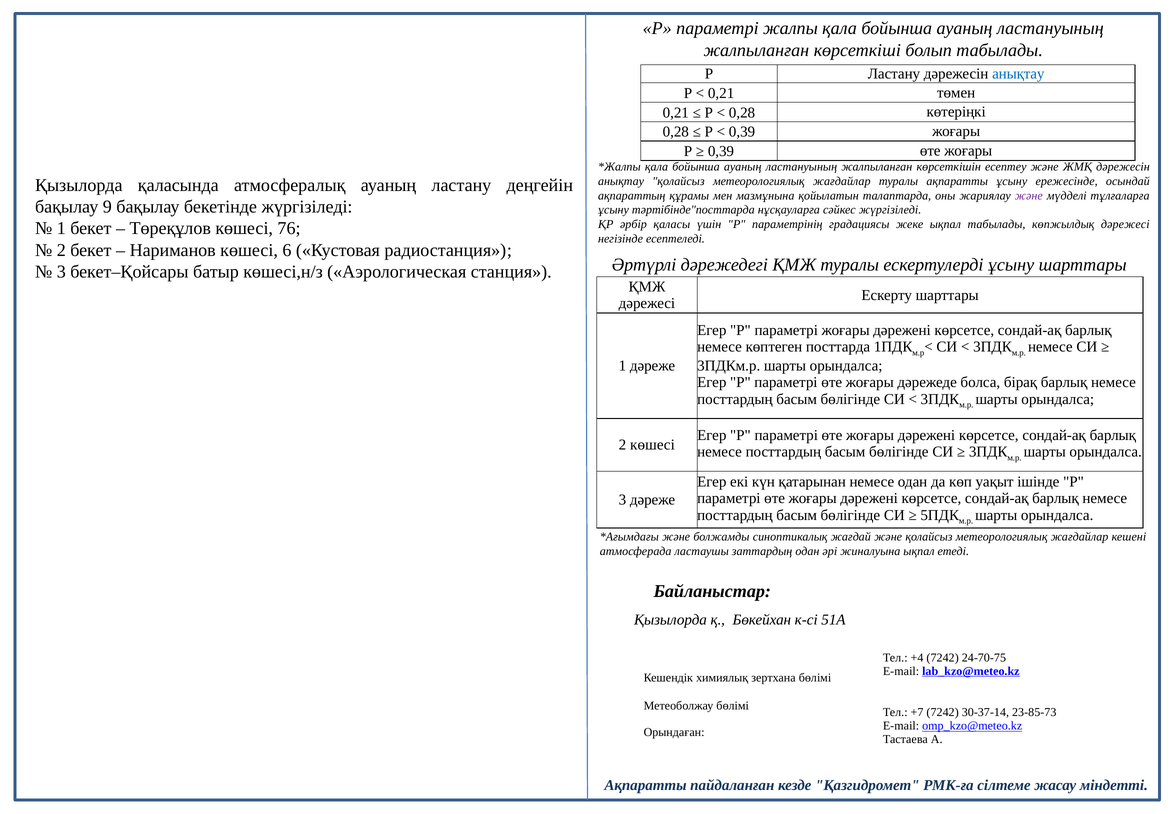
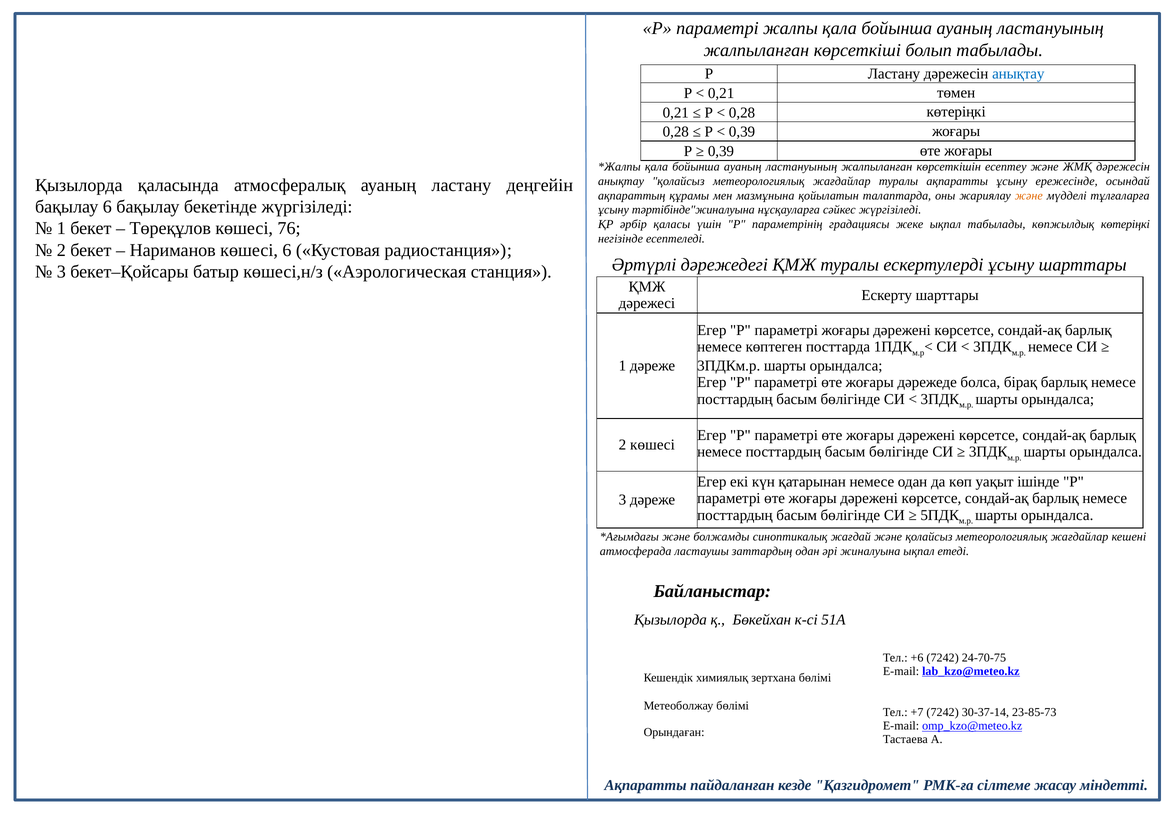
және at (1029, 195) colour: purple -> orange
бақылау 9: 9 -> 6
тәртібінде"посттарда: тәртібінде"посттарда -> тәртібінде"жиналуына
көпжылдық дәрежесі: дәрежесі -> көтеріңкі
+4: +4 -> +6
